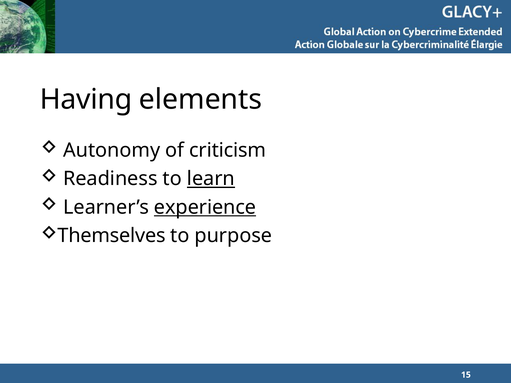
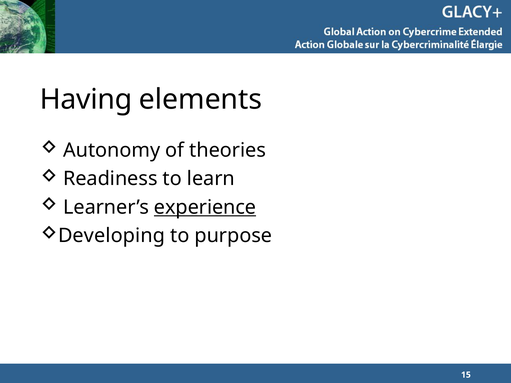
criticism: criticism -> theories
learn underline: present -> none
Themselves: Themselves -> Developing
